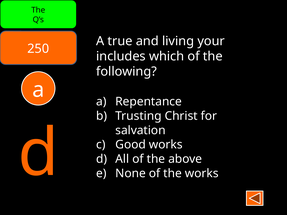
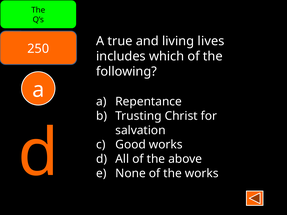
your: your -> lives
